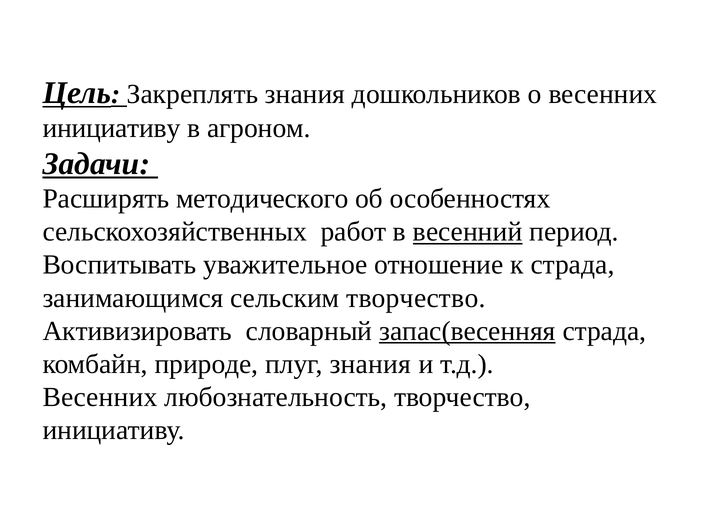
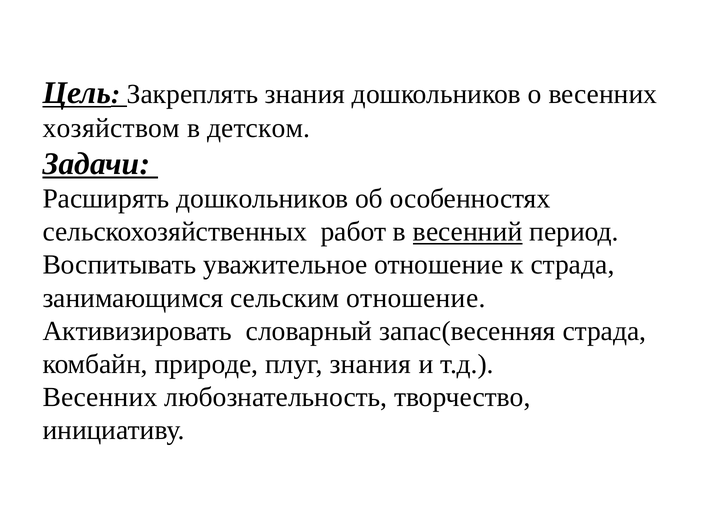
инициативу at (112, 128): инициативу -> хозяйством
агроном: агроном -> детском
Расширять методического: методического -> дошкольников
сельским творчество: творчество -> отношение
запас(весенняя underline: present -> none
